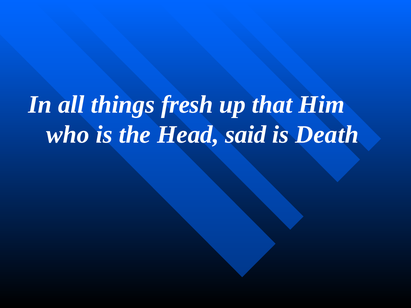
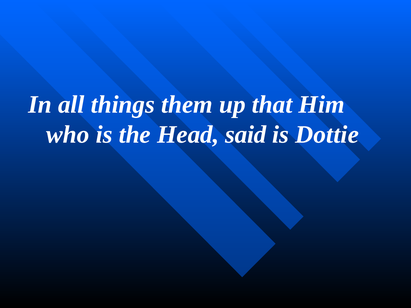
fresh: fresh -> them
Death: Death -> Dottie
